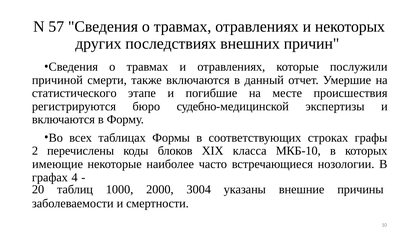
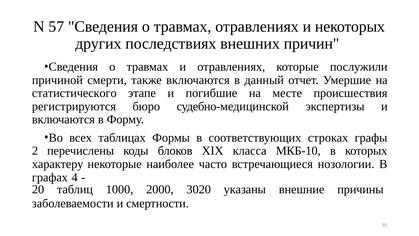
имеющие: имеющие -> характеру
3004: 3004 -> 3020
